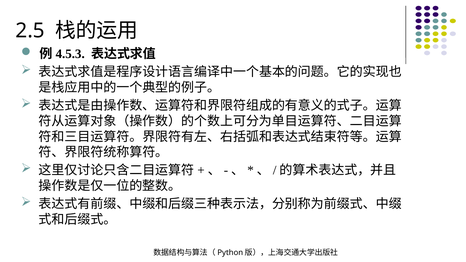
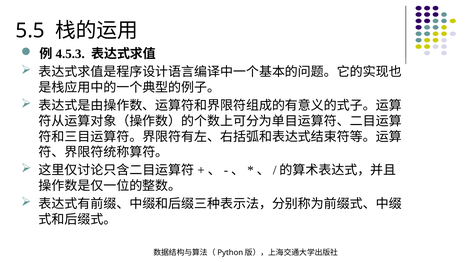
2.5: 2.5 -> 5.5
